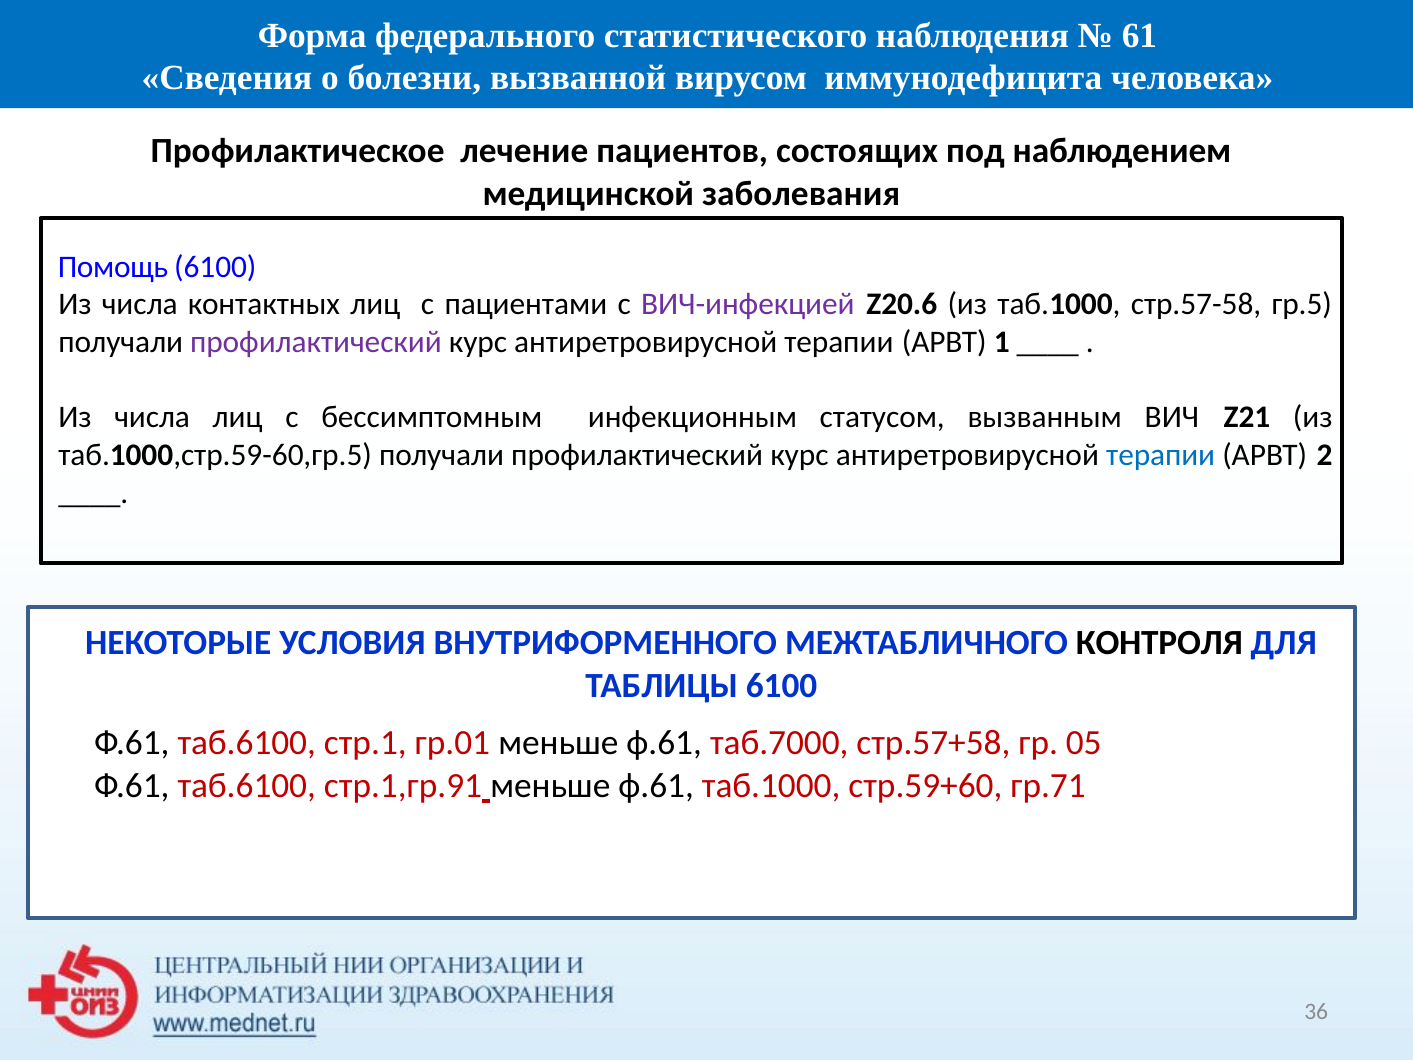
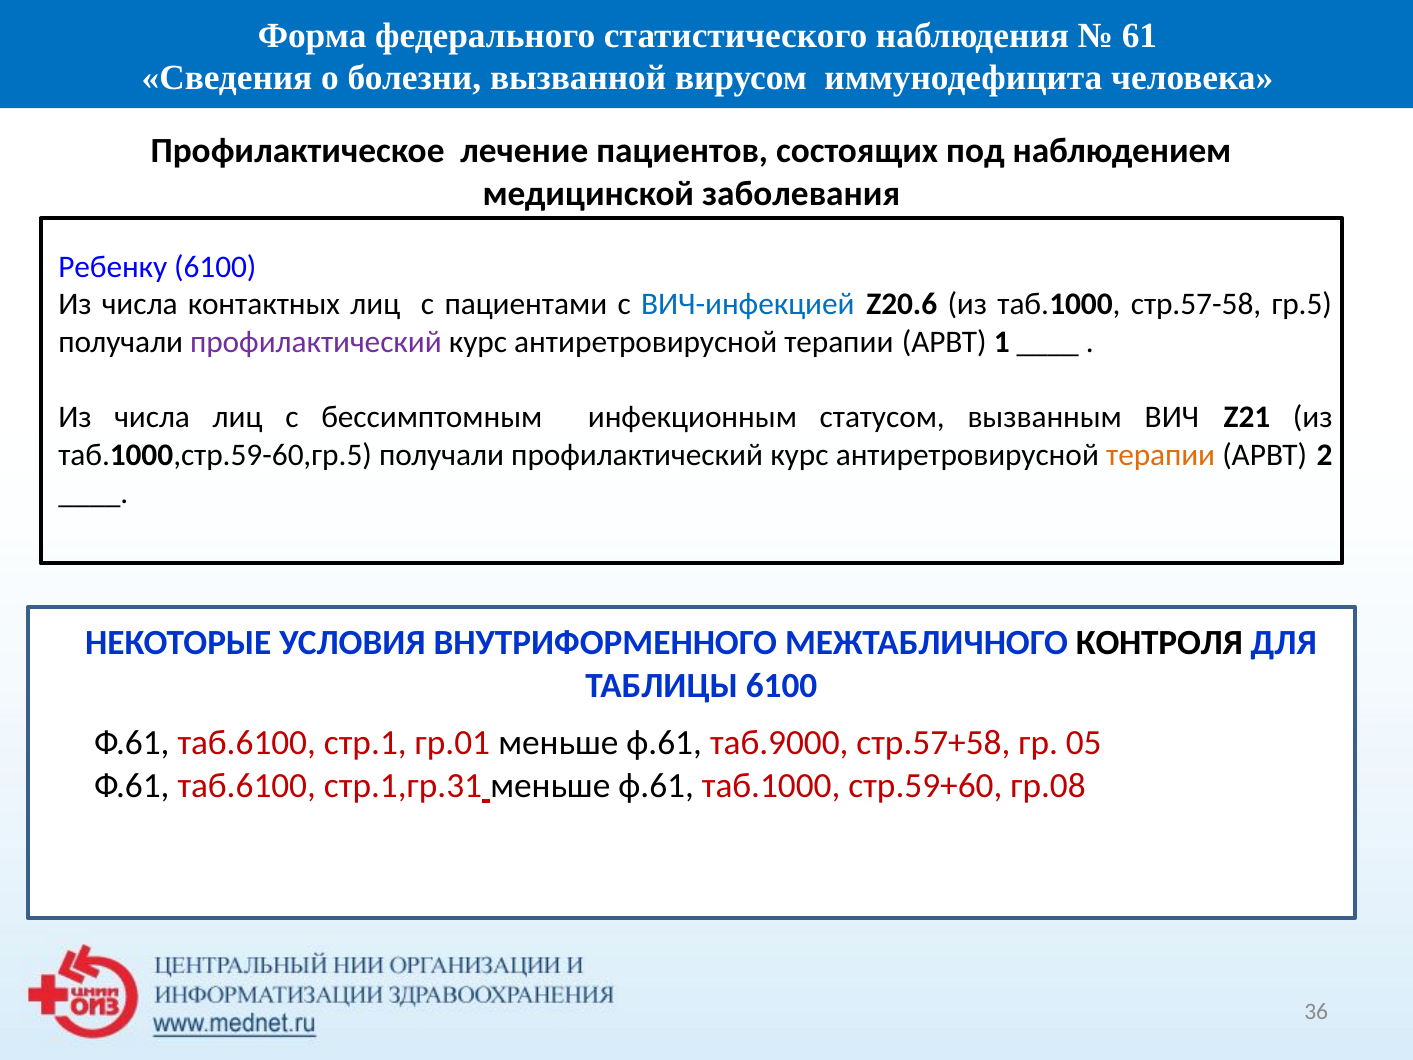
Помощь: Помощь -> Ребенку
ВИЧ-инфекцией colour: purple -> blue
терапии at (1161, 455) colour: blue -> orange
таб.7000: таб.7000 -> таб.9000
стр.1,гр.91: стр.1,гр.91 -> стр.1,гр.31
гр.71: гр.71 -> гр.08
